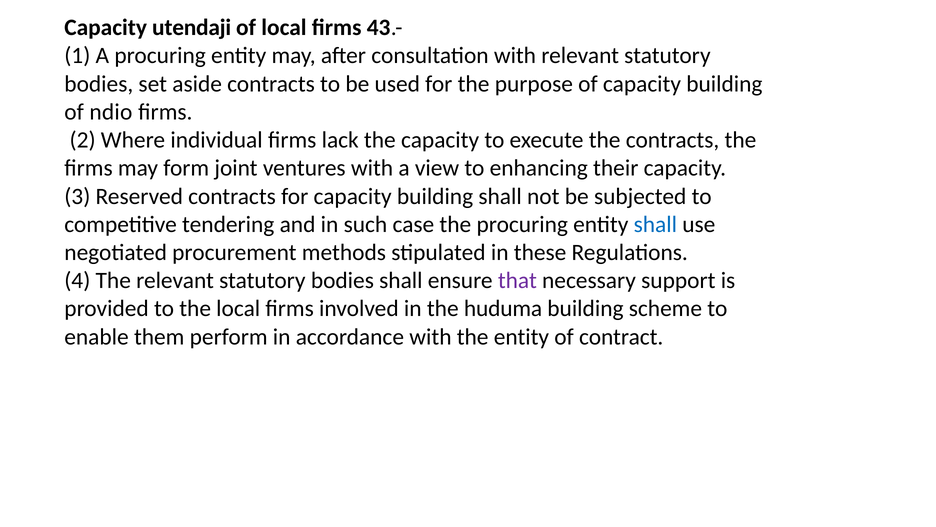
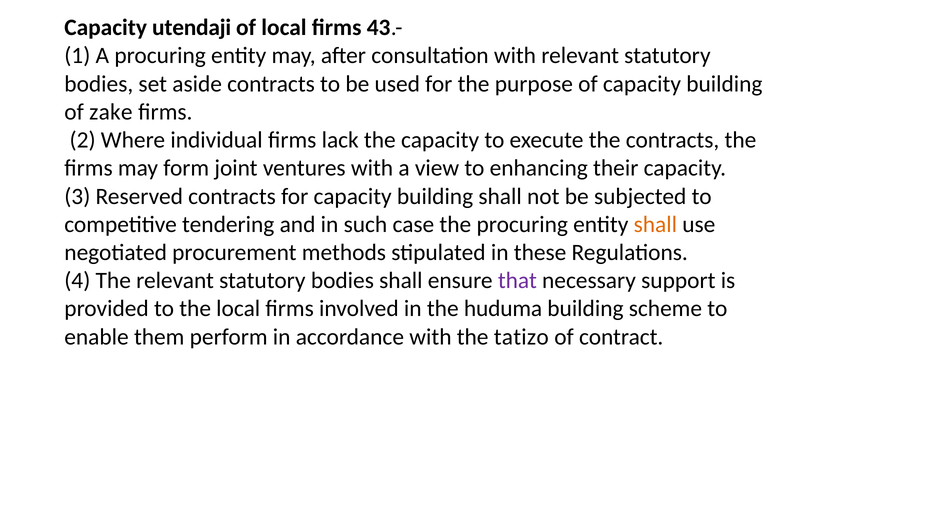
ndio: ndio -> zake
shall at (655, 224) colour: blue -> orange
the entity: entity -> tatizo
